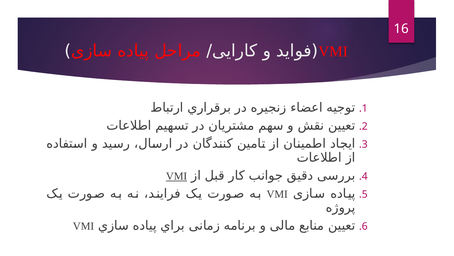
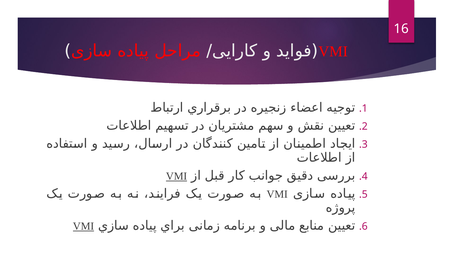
VMI at (83, 226) underline: none -> present
